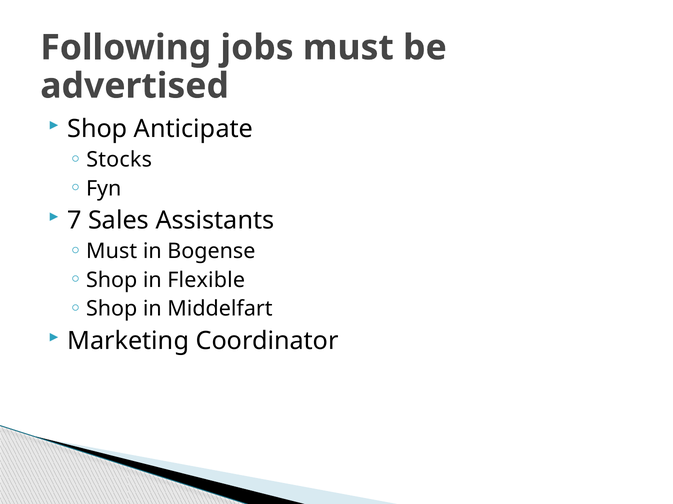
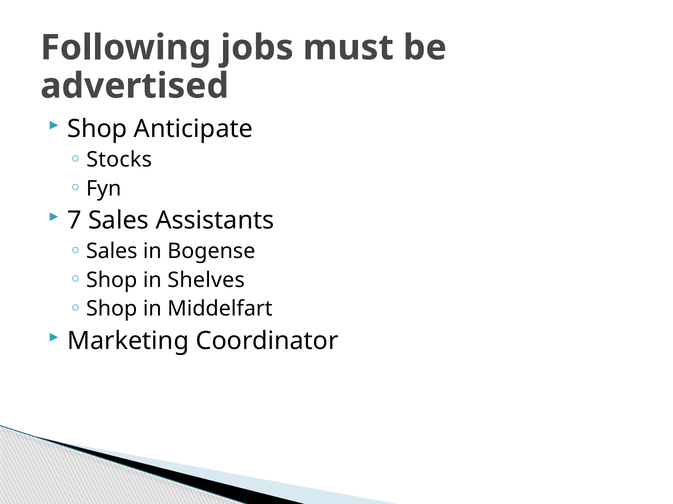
Must at (112, 252): Must -> Sales
Flexible: Flexible -> Shelves
